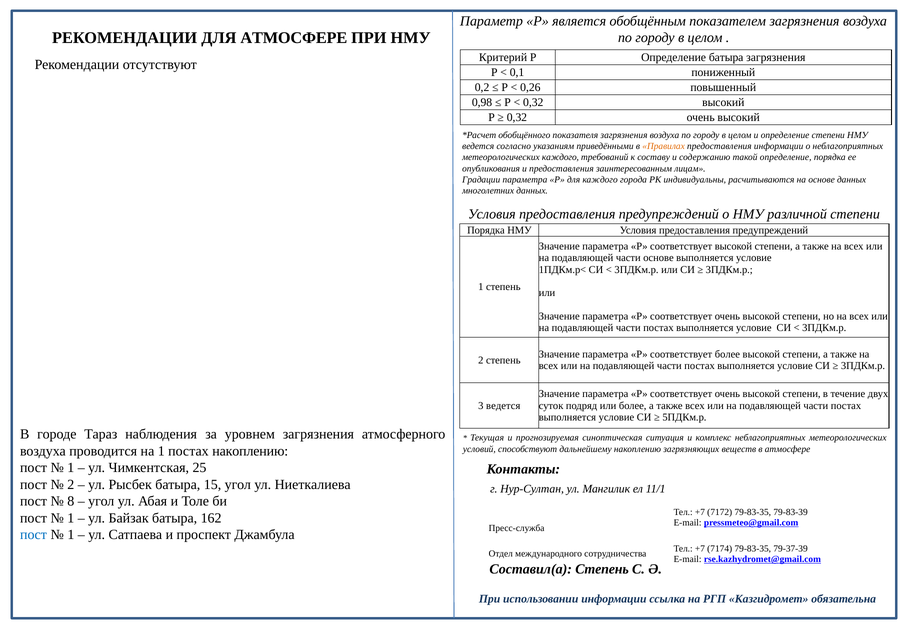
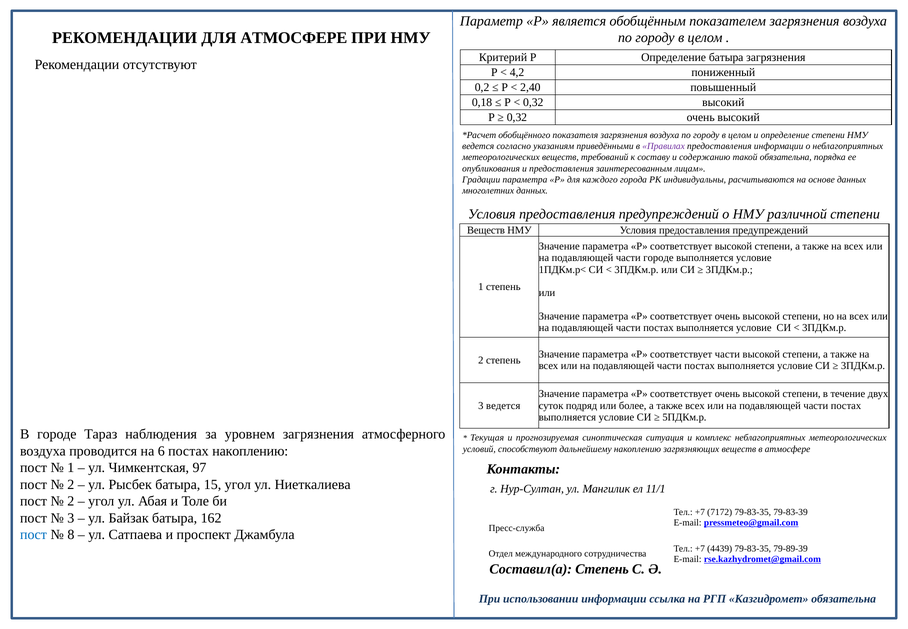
0,1: 0,1 -> 4,2
0,26: 0,26 -> 2,40
0,98: 0,98 -> 0,18
Правилах colour: orange -> purple
метеорологических каждого: каждого -> веществ
такой определение: определение -> обязательна
Порядка at (486, 230): Порядка -> Веществ
части основе: основе -> городе
соответствует более: более -> части
на 1: 1 -> 6
25: 25 -> 97
8 at (71, 501): 8 -> 2
1 at (71, 518): 1 -> 3
1 at (71, 535): 1 -> 8
7174: 7174 -> 4439
79-37-39: 79-37-39 -> 79-89-39
